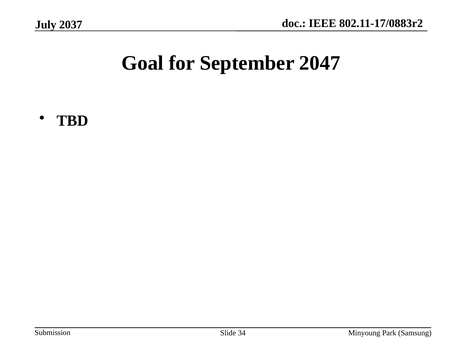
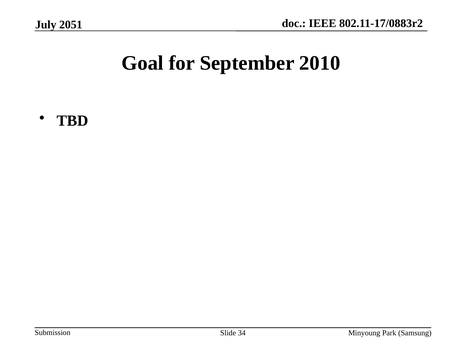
2037: 2037 -> 2051
2047: 2047 -> 2010
